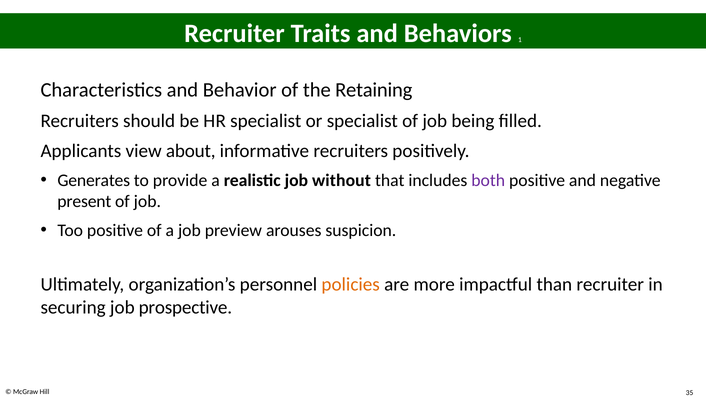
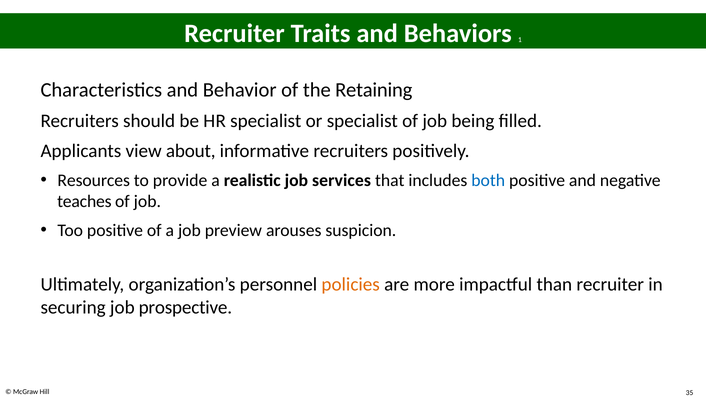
Generates: Generates -> Resources
without: without -> services
both colour: purple -> blue
present: present -> teaches
